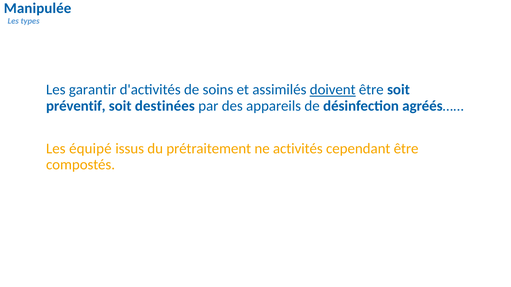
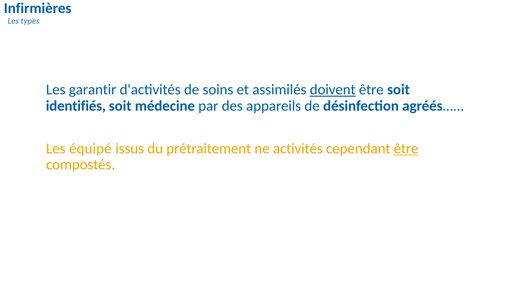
Manipulée: Manipulée -> Infirmières
préventif: préventif -> identifiés
destinées: destinées -> médecine
être at (406, 149) underline: none -> present
